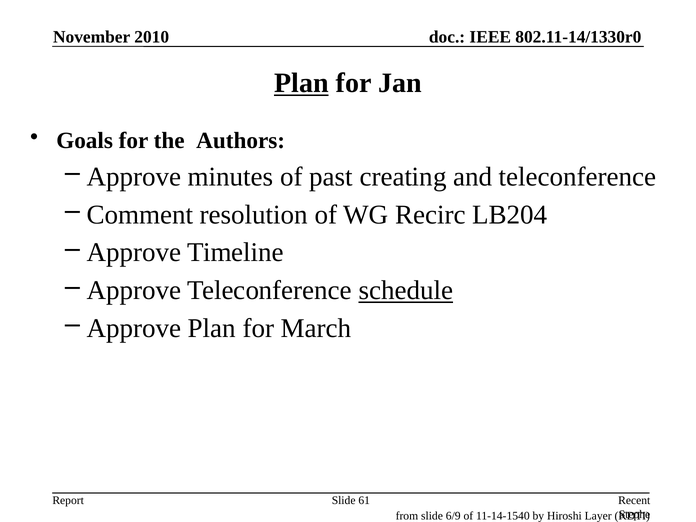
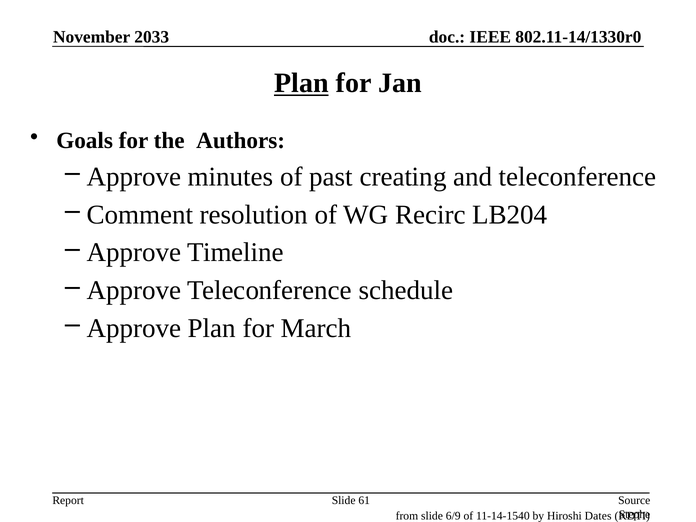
2010: 2010 -> 2033
schedule underline: present -> none
Recent: Recent -> Source
Layer: Layer -> Dates
